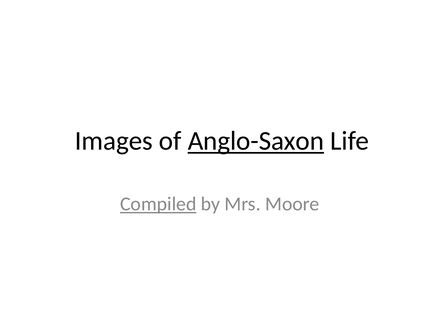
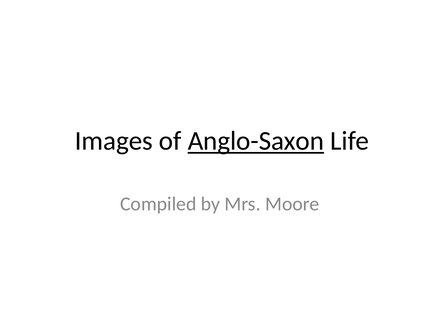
Compiled underline: present -> none
